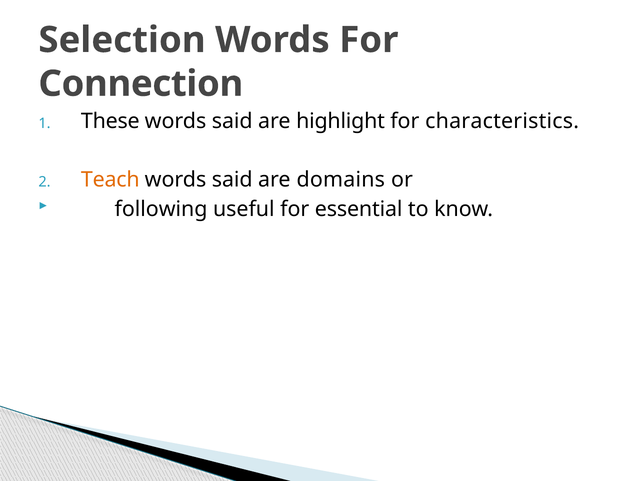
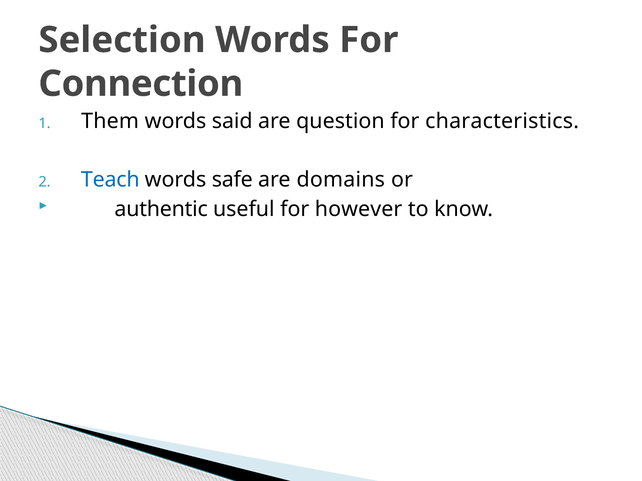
These: These -> Them
highlight: highlight -> question
Teach colour: orange -> blue
said at (232, 180): said -> safe
following: following -> authentic
essential: essential -> however
